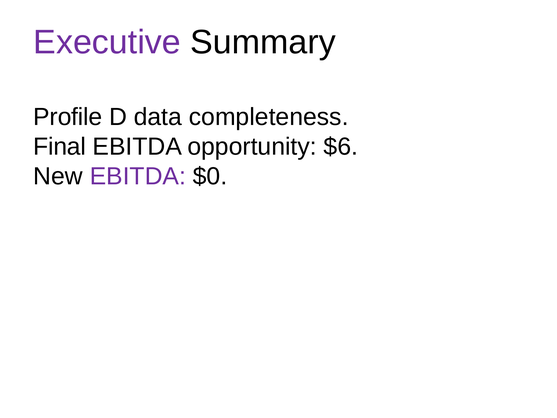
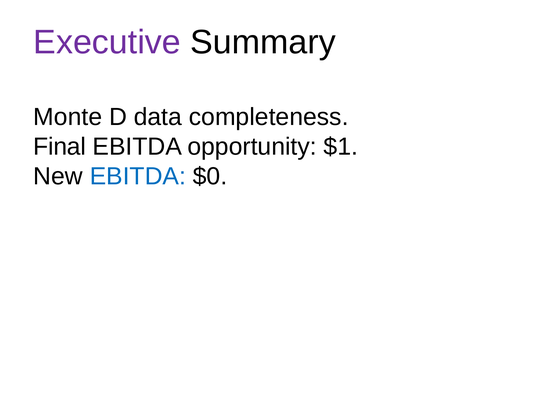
Profile: Profile -> Monte
$6: $6 -> $1
EBITDA at (138, 176) colour: purple -> blue
